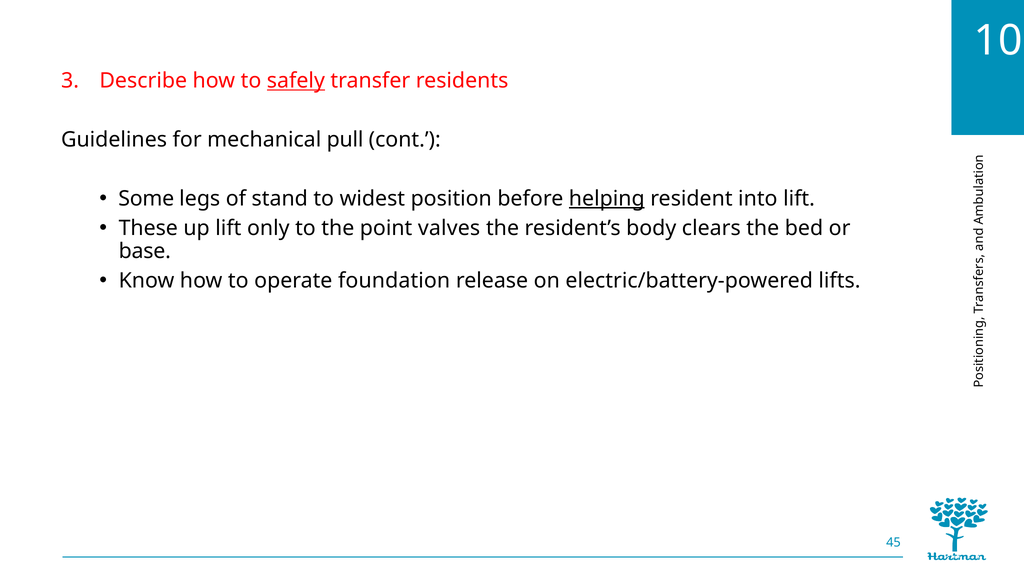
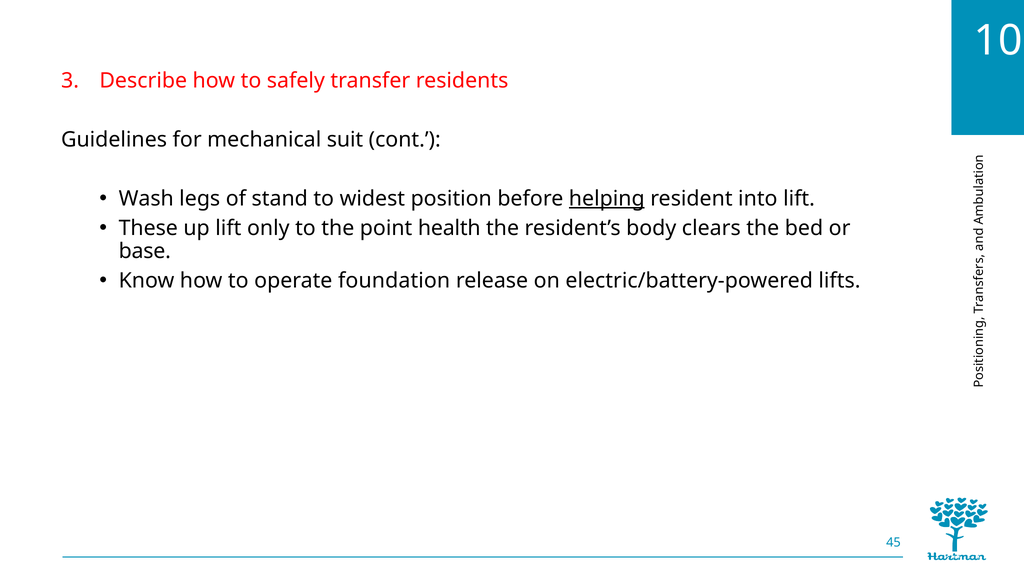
safely underline: present -> none
pull: pull -> suit
Some: Some -> Wash
valves: valves -> health
